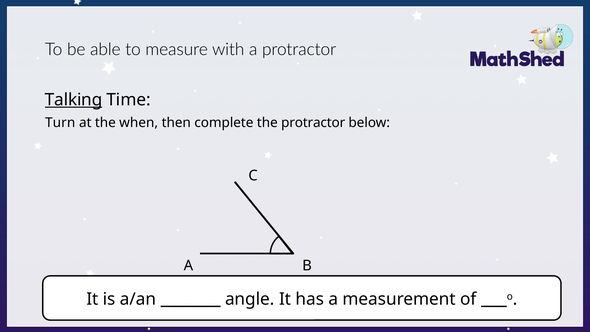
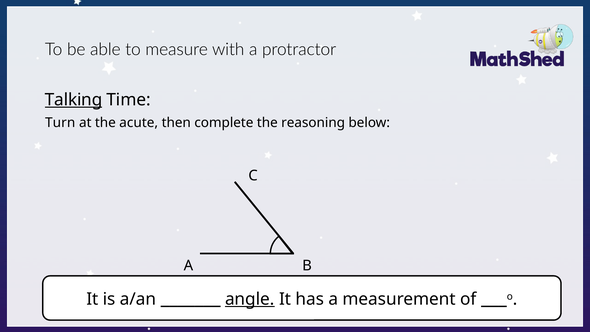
when: when -> acute
the protractor: protractor -> reasoning
angle underline: none -> present
